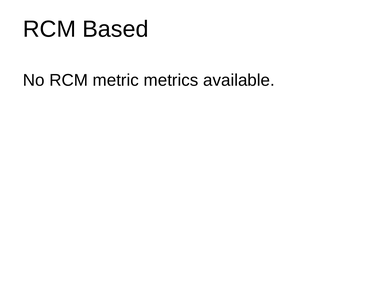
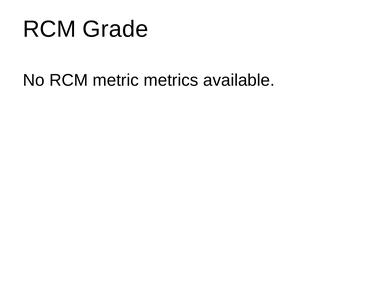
Based: Based -> Grade
